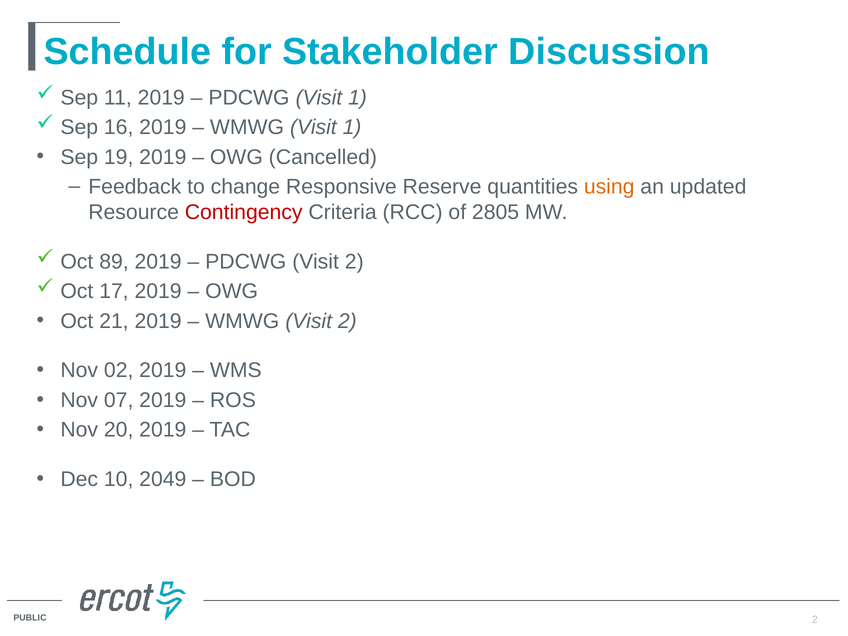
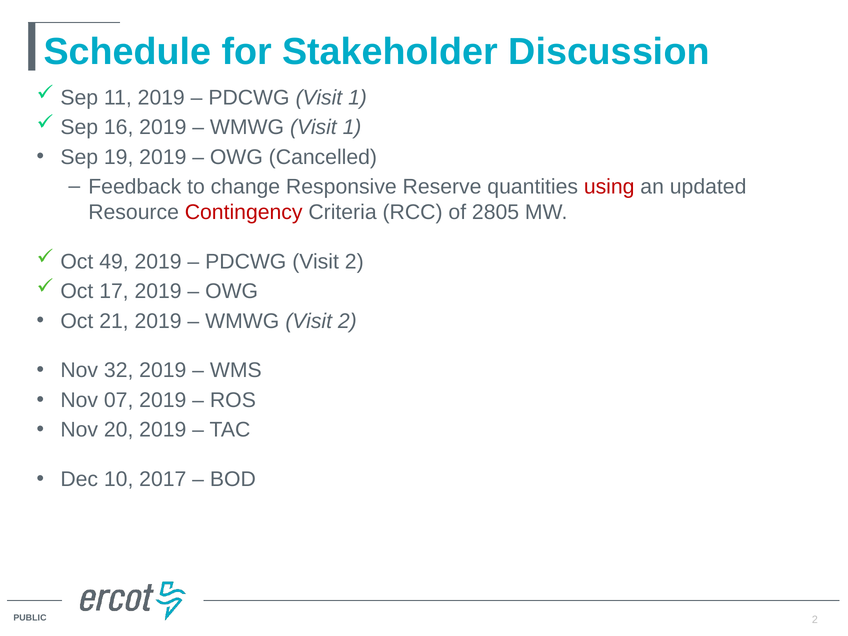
using colour: orange -> red
89: 89 -> 49
02: 02 -> 32
2049: 2049 -> 2017
